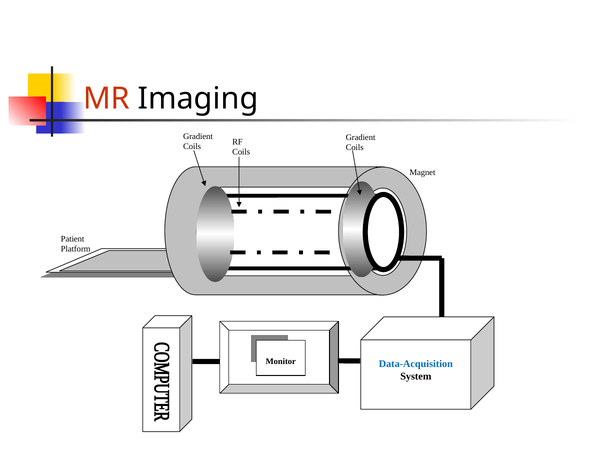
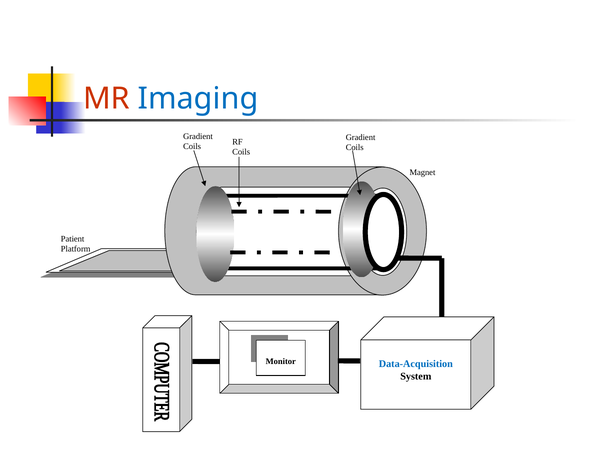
Imaging colour: black -> blue
